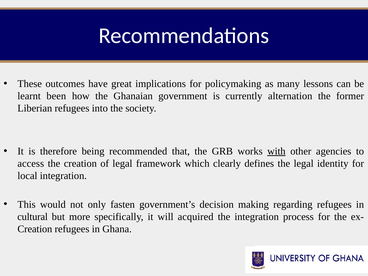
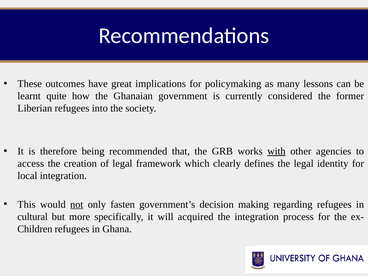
been: been -> quite
alternation: alternation -> considered
not underline: none -> present
Creation at (35, 229): Creation -> Children
